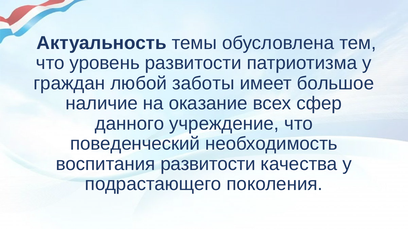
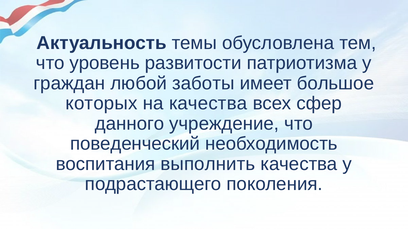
наличие: наличие -> которых
на оказание: оказание -> качества
воспитания развитости: развитости -> выполнить
